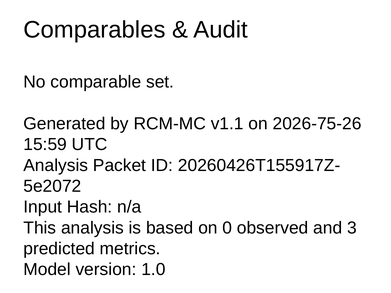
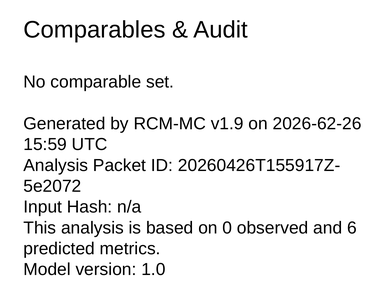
v1.1: v1.1 -> v1.9
2026-75-26: 2026-75-26 -> 2026-62-26
3: 3 -> 6
